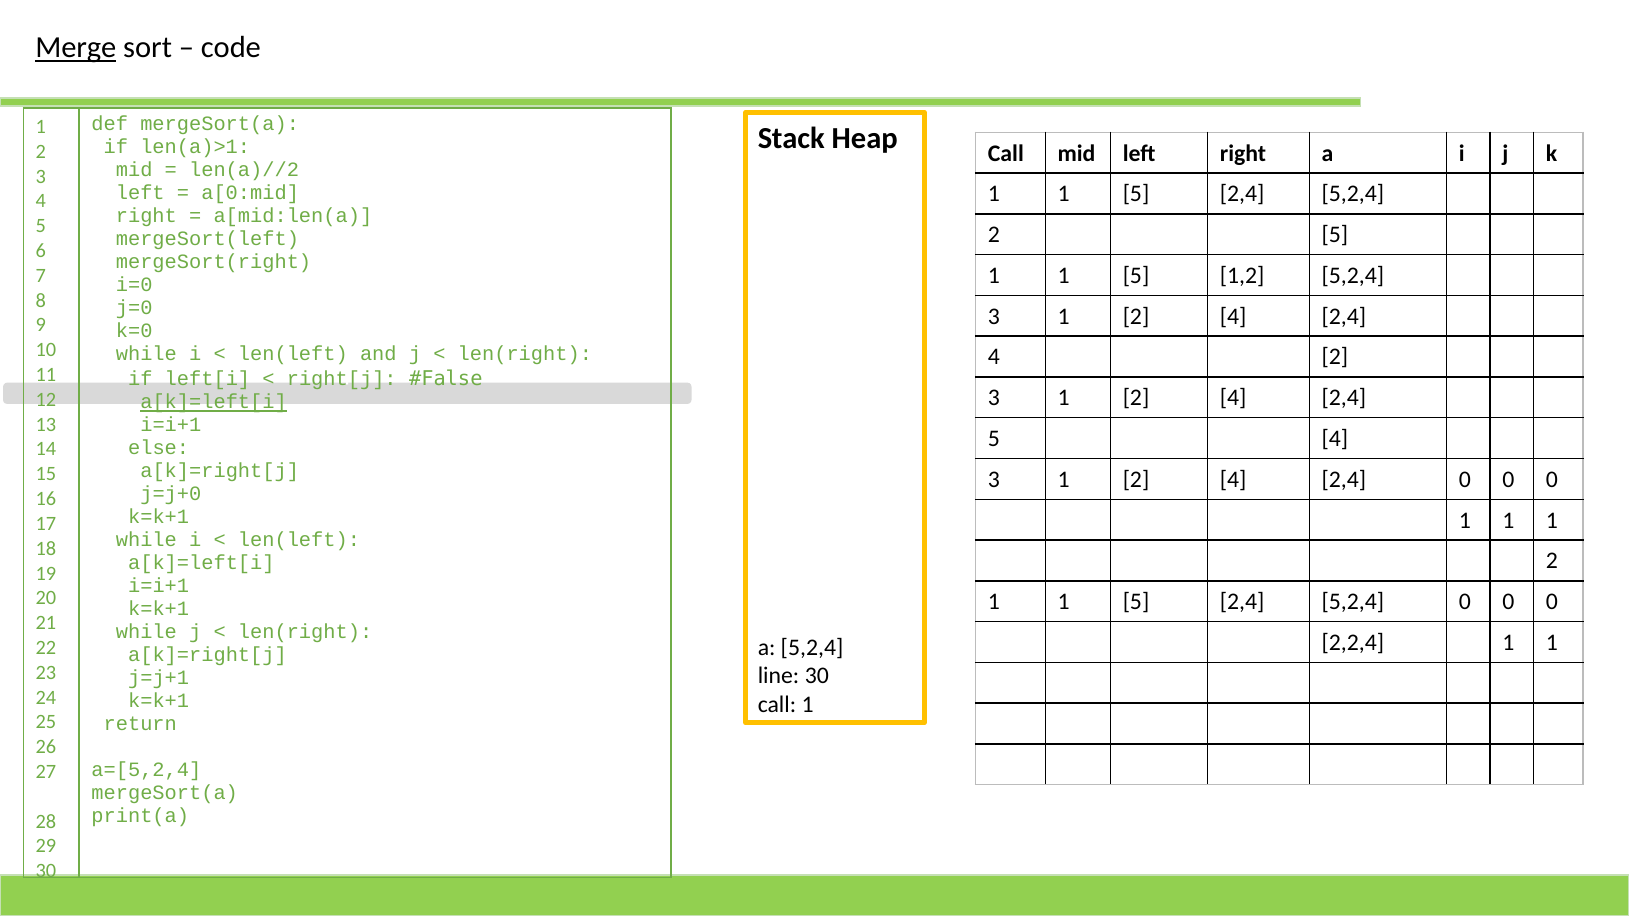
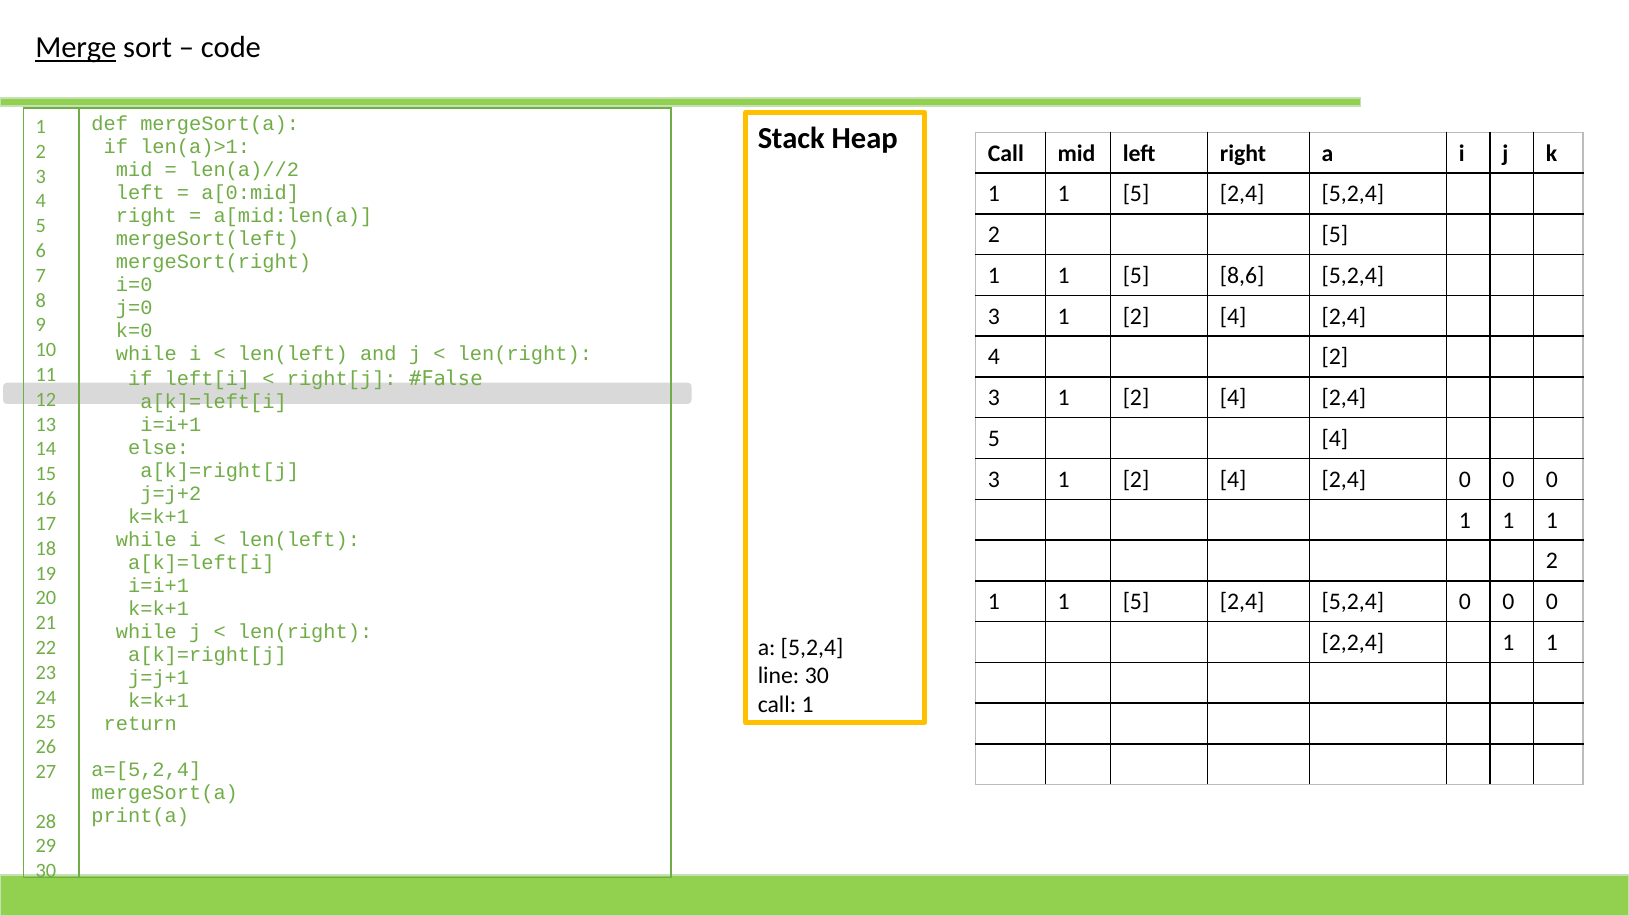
1,2: 1,2 -> 8,6
a[k]=left[i at (214, 402) underline: present -> none
j=j+0: j=j+0 -> j=j+2
